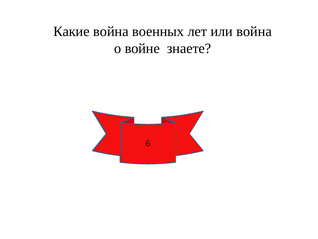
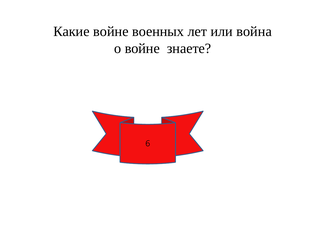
Какие война: война -> войне
